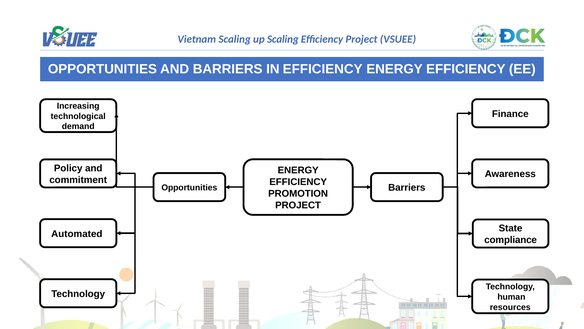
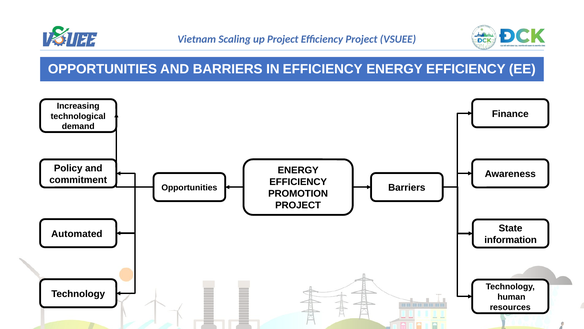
Scaling at (283, 39): Scaling -> Project
compliance: compliance -> information
